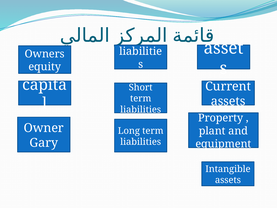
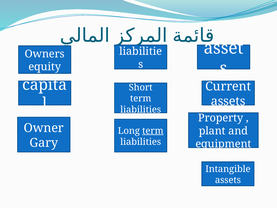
term at (153, 131) underline: none -> present
